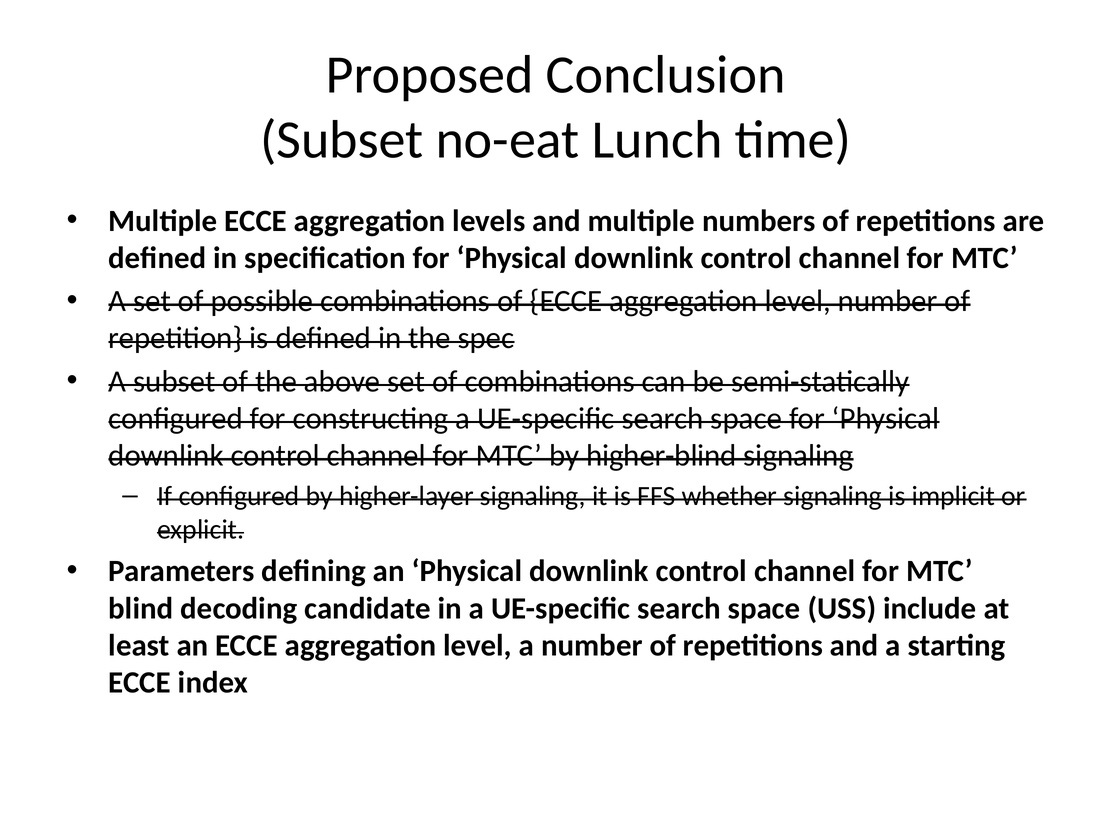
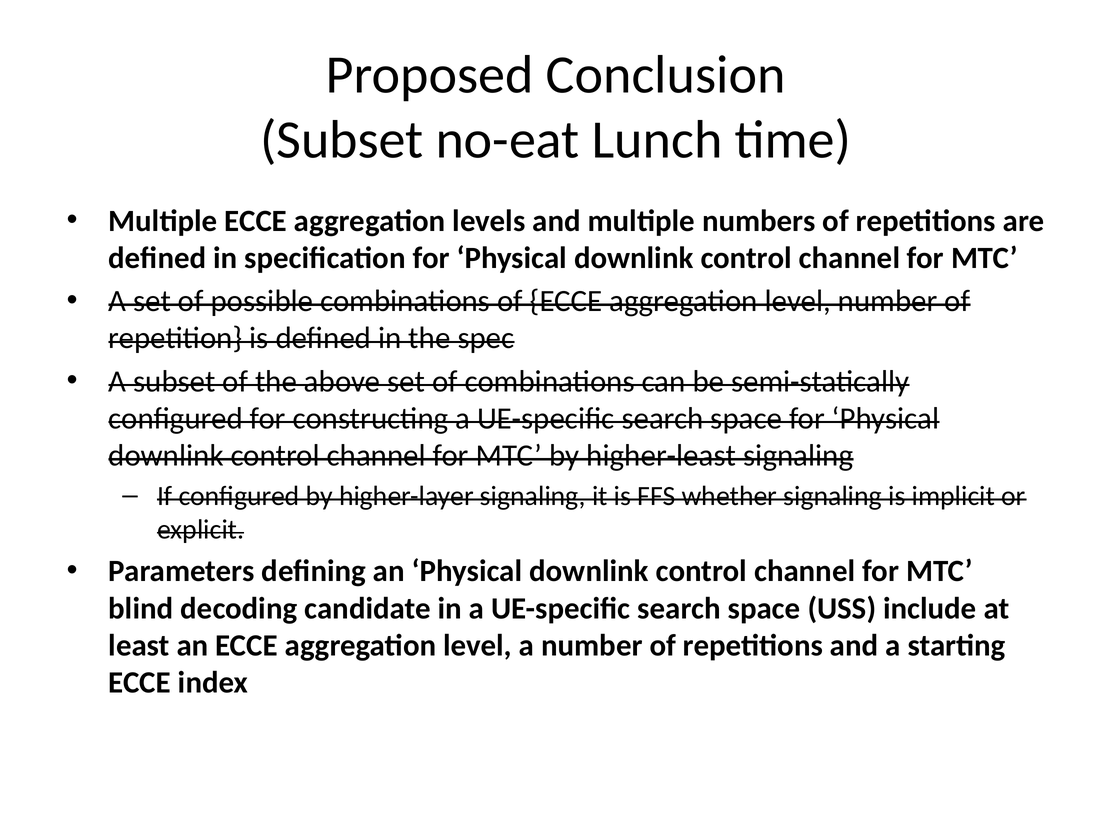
higher-blind: higher-blind -> higher-least
